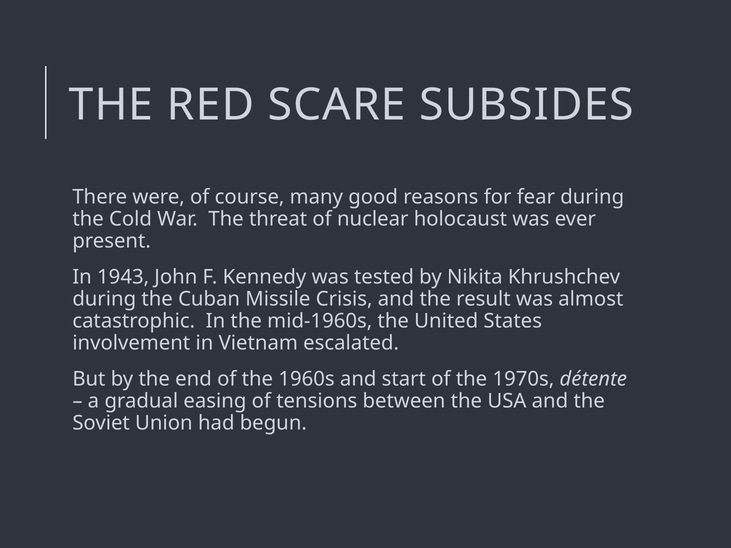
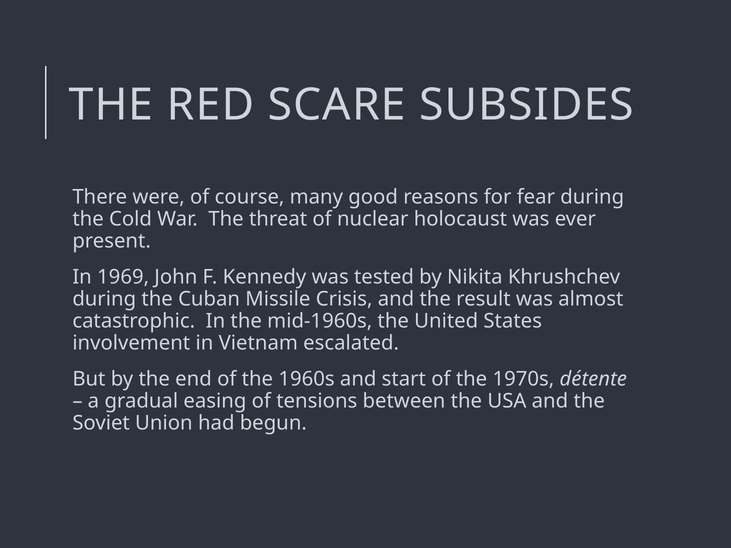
1943: 1943 -> 1969
